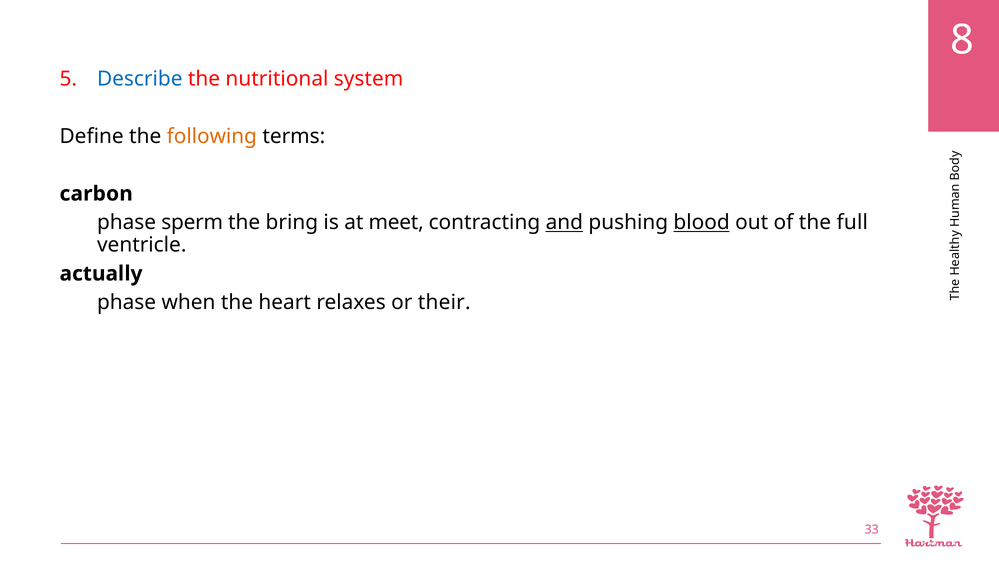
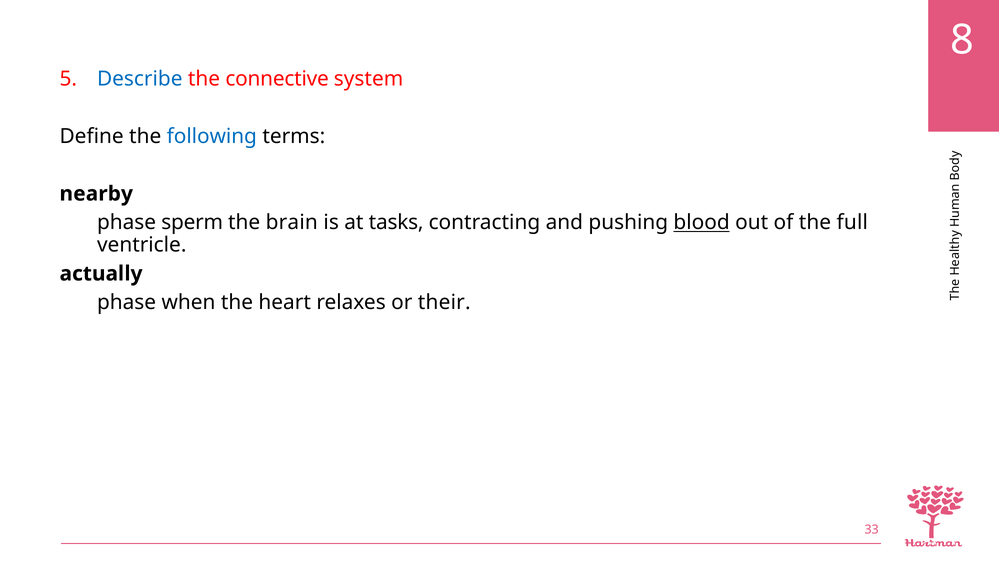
nutritional: nutritional -> connective
following colour: orange -> blue
carbon: carbon -> nearby
bring: bring -> brain
meet: meet -> tasks
and underline: present -> none
